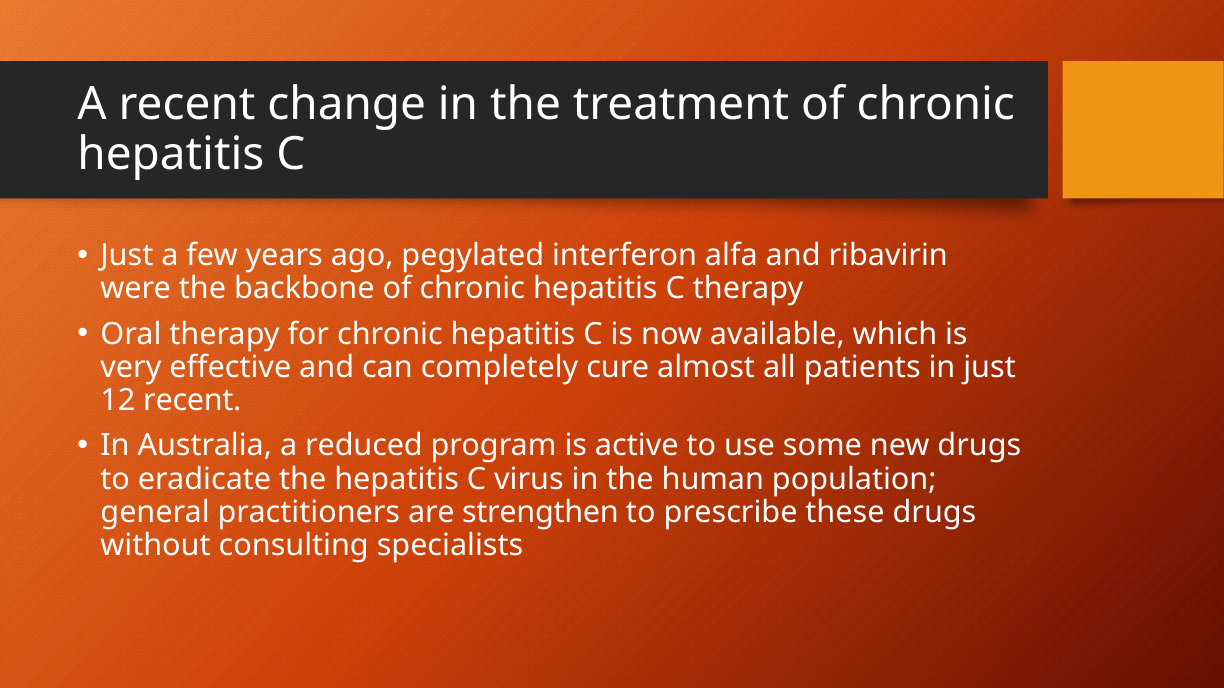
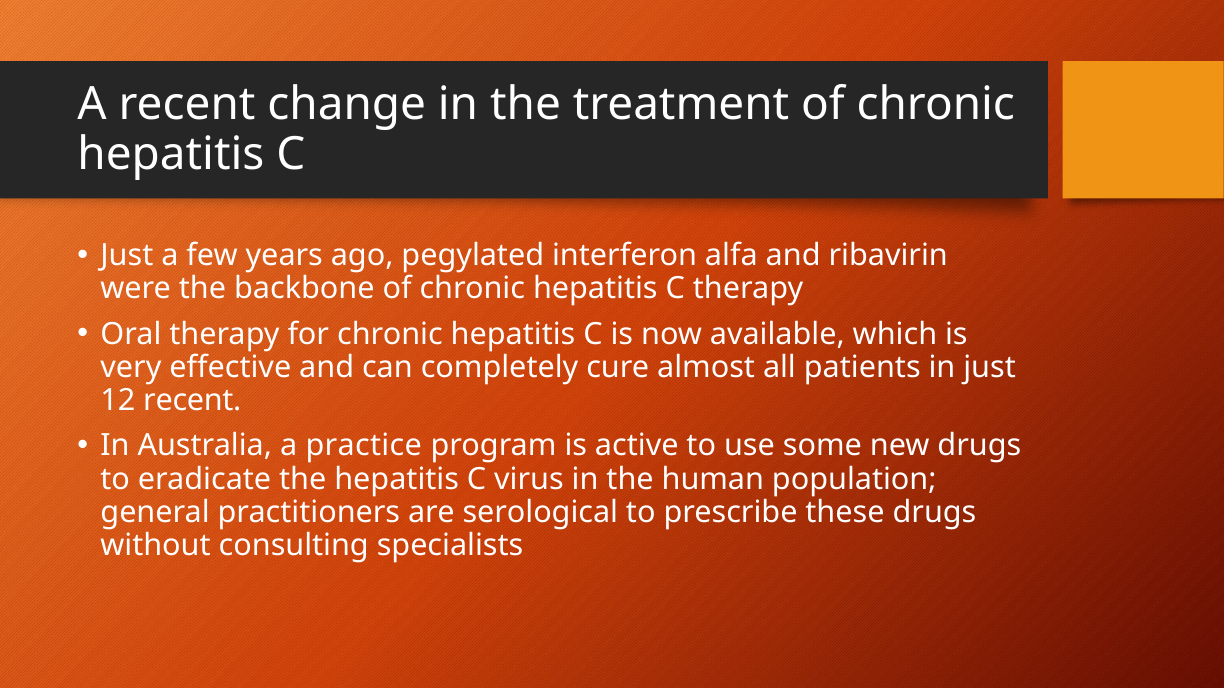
reduced: reduced -> practice
strengthen: strengthen -> serological
